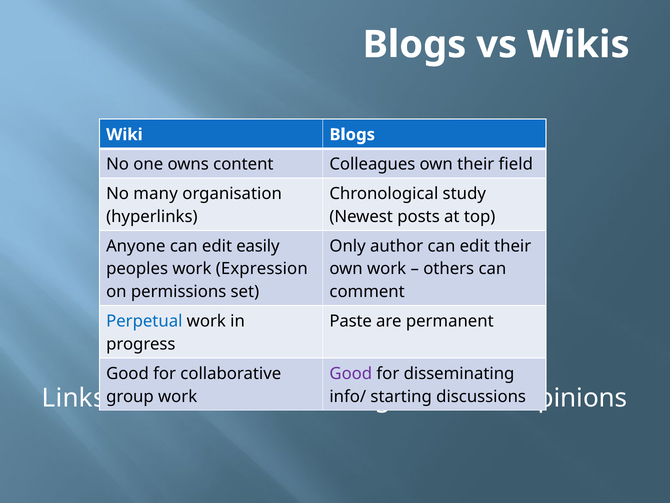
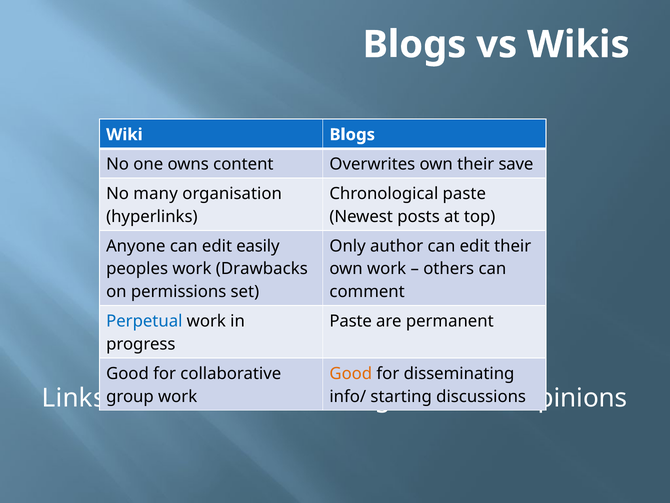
Colleagues: Colleagues -> Overwrites
field: field -> save
Chronological study: study -> paste
Expression: Expression -> Drawbacks
Good at (351, 373) colour: purple -> orange
